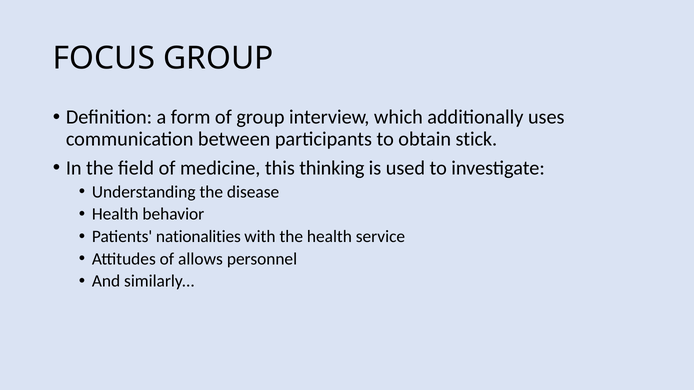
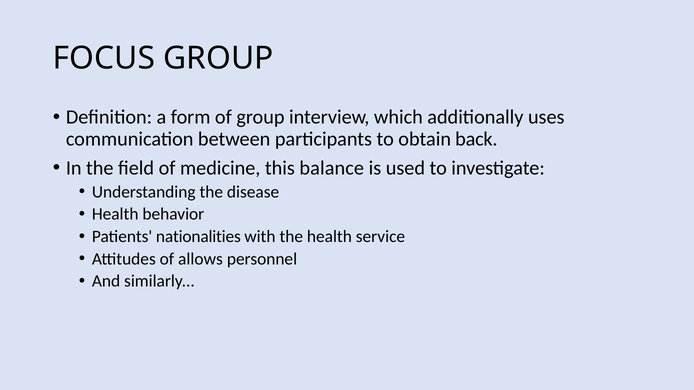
stick: stick -> back
thinking: thinking -> balance
